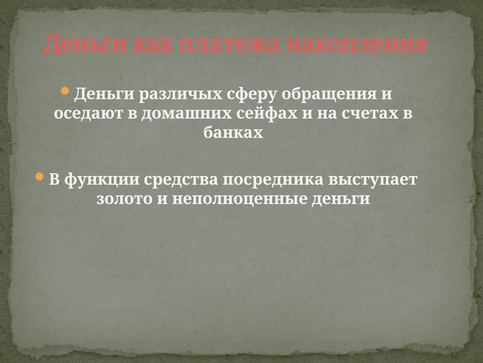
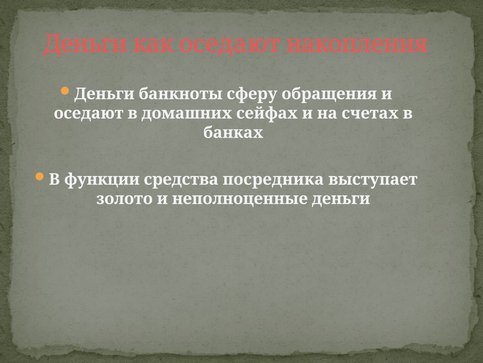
как платежа: платежа -> оседают
различых: различых -> банкноты
